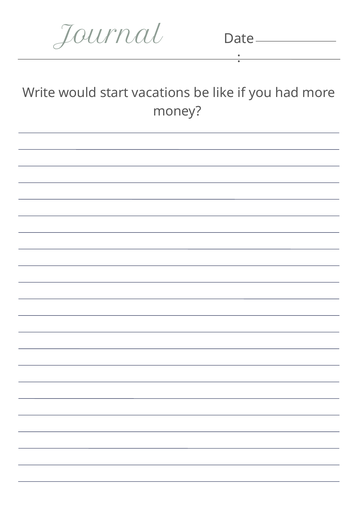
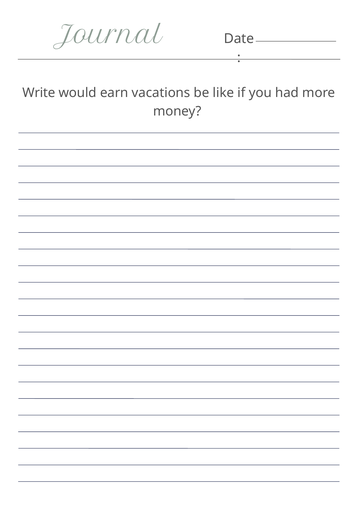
start: start -> earn
